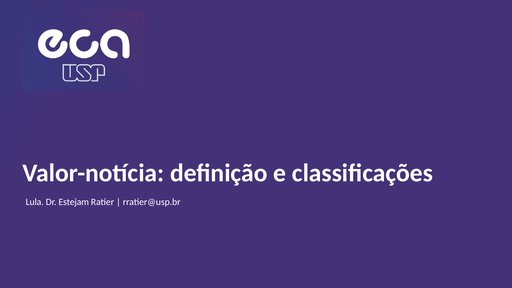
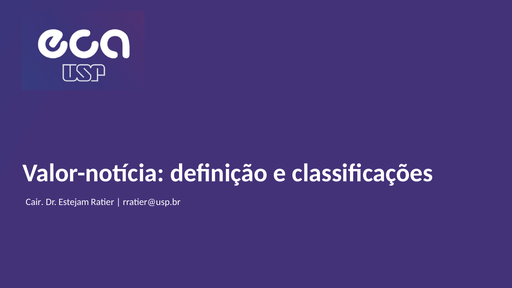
Lula: Lula -> Cair
